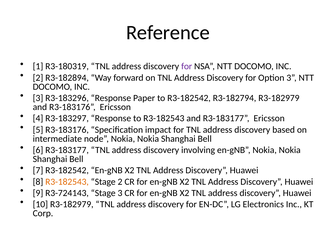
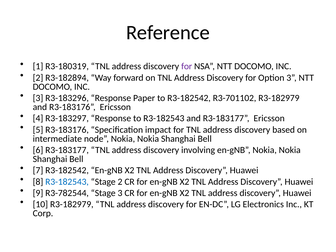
R3-182794: R3-182794 -> R3-701102
R3-182543 at (67, 182) colour: orange -> blue
R3-724143: R3-724143 -> R3-782544
